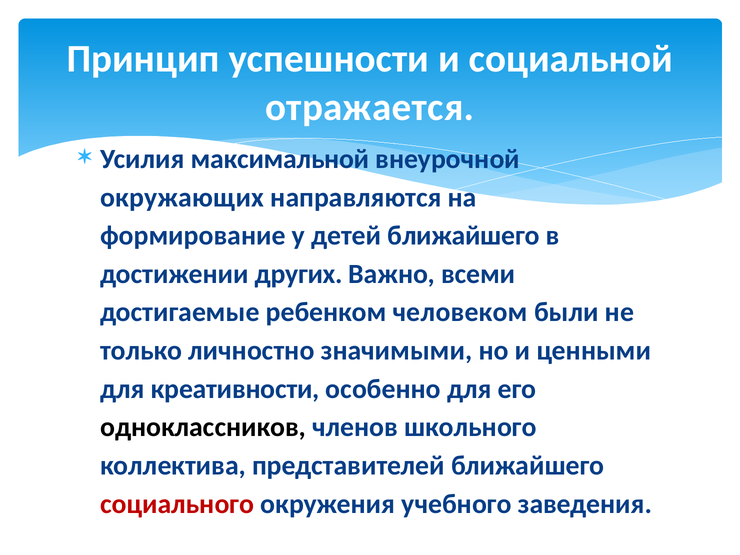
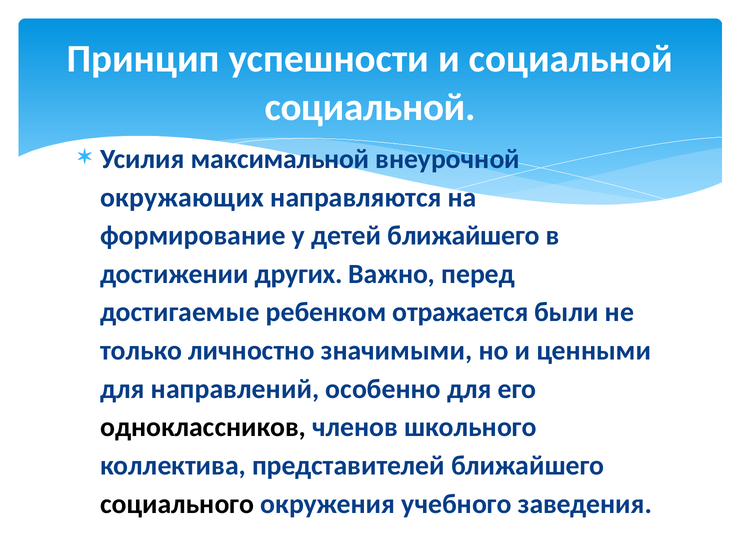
отражается at (370, 107): отражается -> социальной
всеми: всеми -> перед
человеком: человеком -> отражается
креативности: креативности -> направлений
социального colour: red -> black
